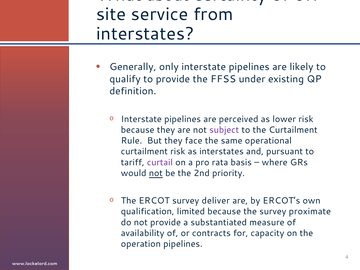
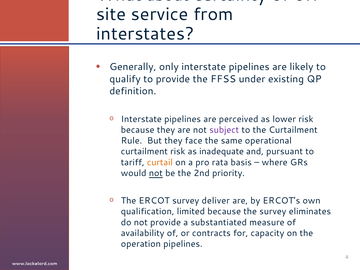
as interstates: interstates -> inadequate
curtail colour: purple -> orange
proximate: proximate -> eliminates
